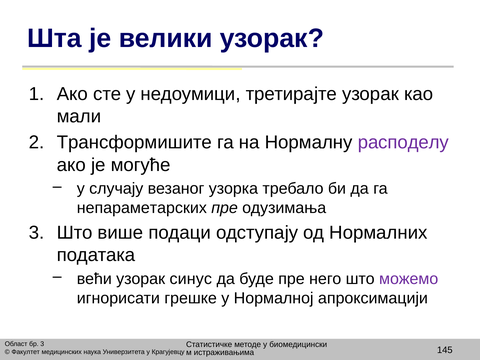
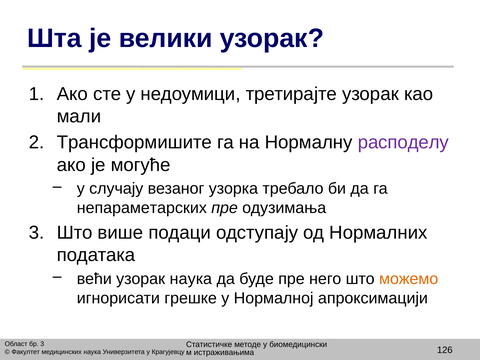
узорак синус: синус -> наука
можемо colour: purple -> orange
145: 145 -> 126
